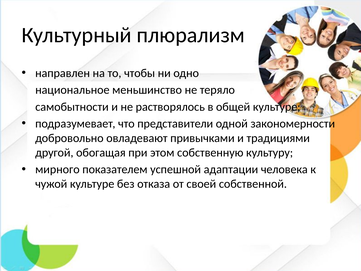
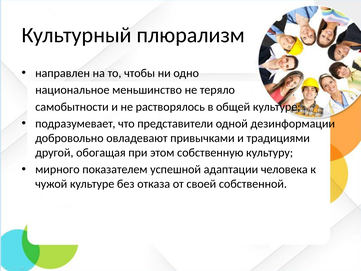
закономерности: закономерности -> дезинформации
